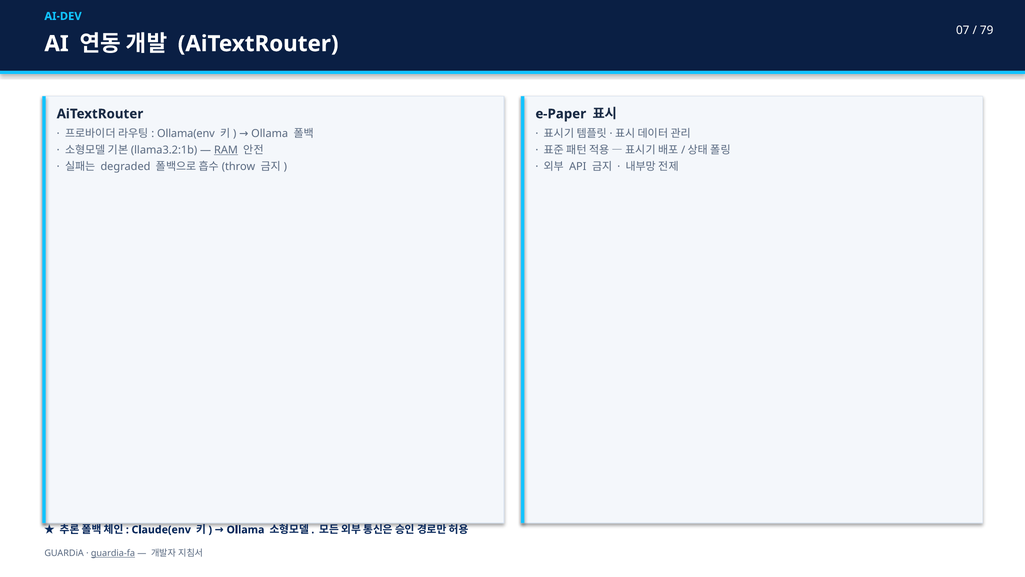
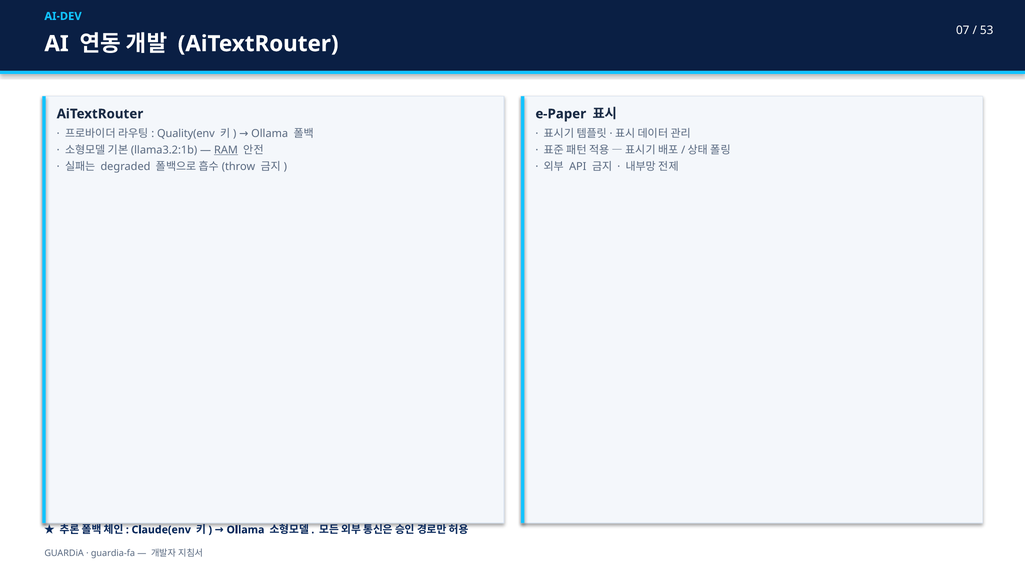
79: 79 -> 53
Ollama(env: Ollama(env -> Quality(env
guardia-fa underline: present -> none
